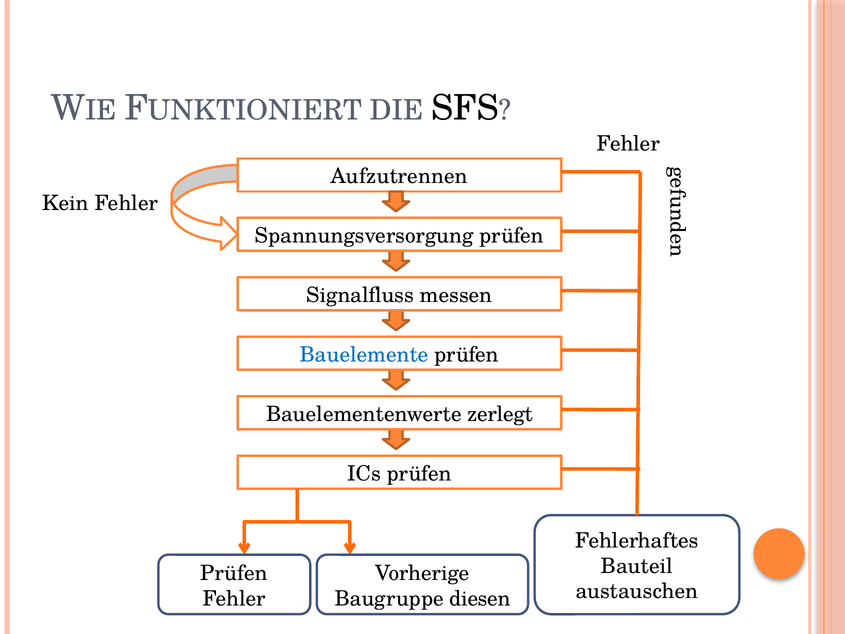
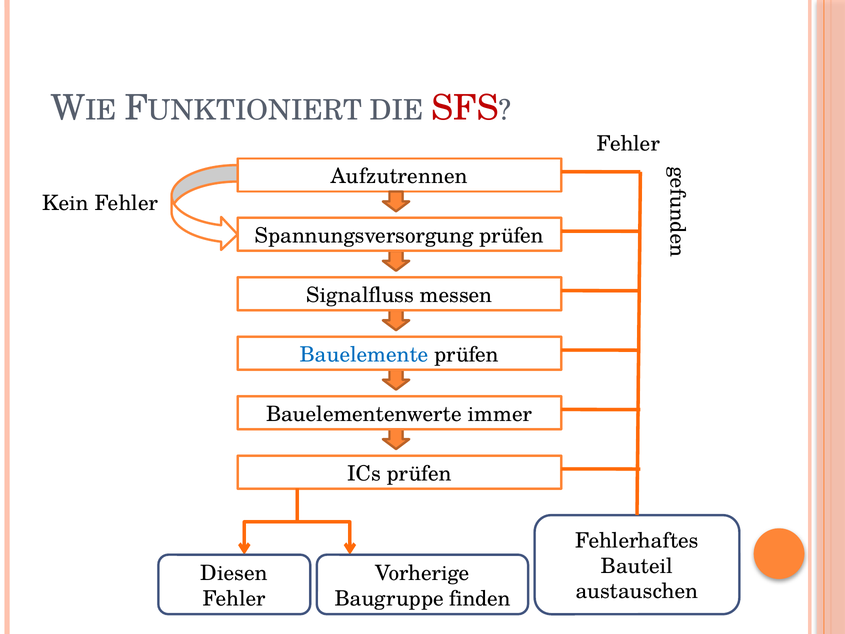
SFS colour: black -> red
zerlegt: zerlegt -> immer
Prüfen at (234, 573): Prüfen -> Diesen
diesen: diesen -> finden
